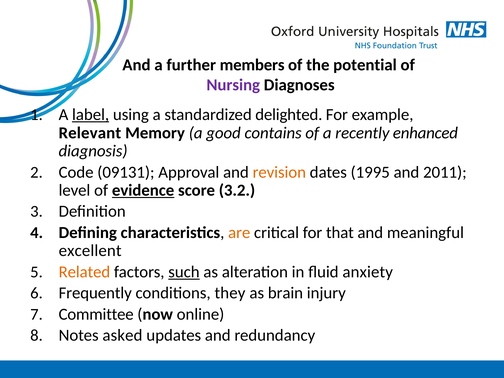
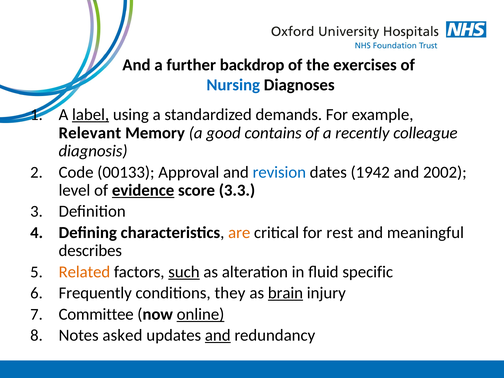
members: members -> backdrop
potential: potential -> exercises
Nursing colour: purple -> blue
delighted: delighted -> demands
enhanced: enhanced -> colleague
09131: 09131 -> 00133
revision colour: orange -> blue
1995: 1995 -> 1942
2011: 2011 -> 2002
3.2: 3.2 -> 3.3
that: that -> rest
excellent: excellent -> describes
anxiety: anxiety -> specific
brain underline: none -> present
online underline: none -> present
and at (218, 335) underline: none -> present
